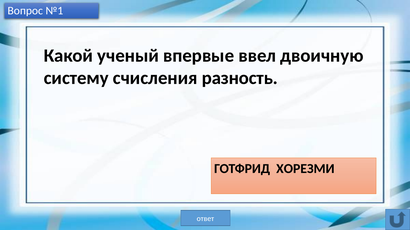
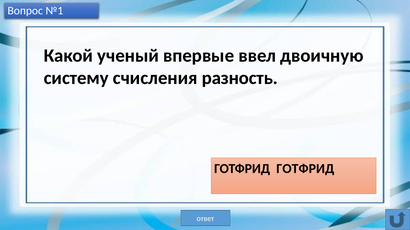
ГОТФРИД ХОРЕЗМИ: ХОРЕЗМИ -> ГОТФРИД
